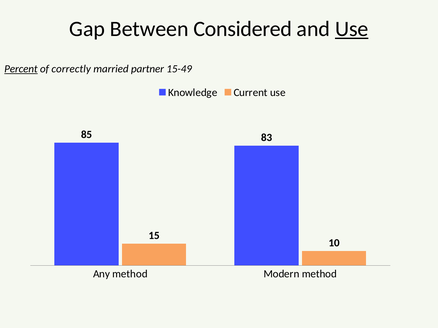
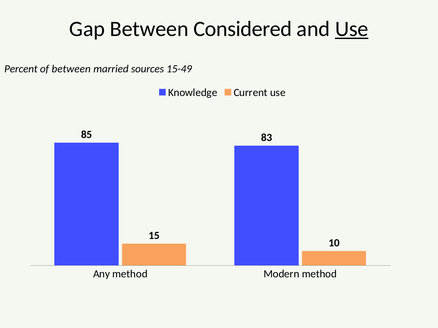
Percent underline: present -> none
of correctly: correctly -> between
partner: partner -> sources
